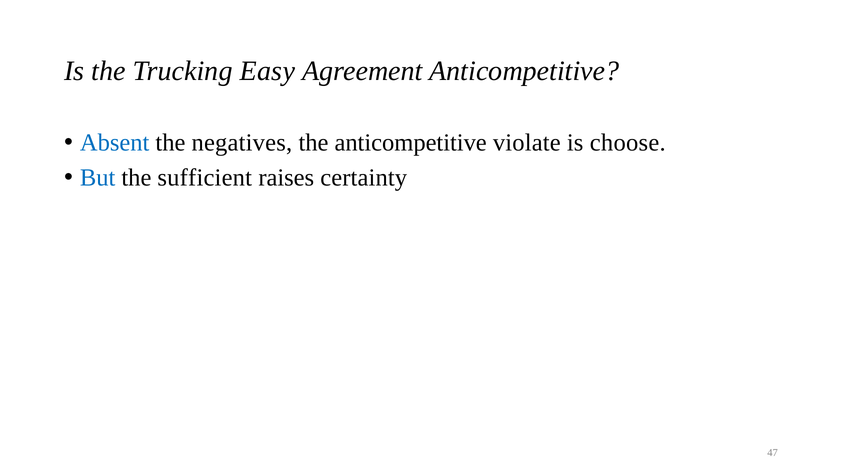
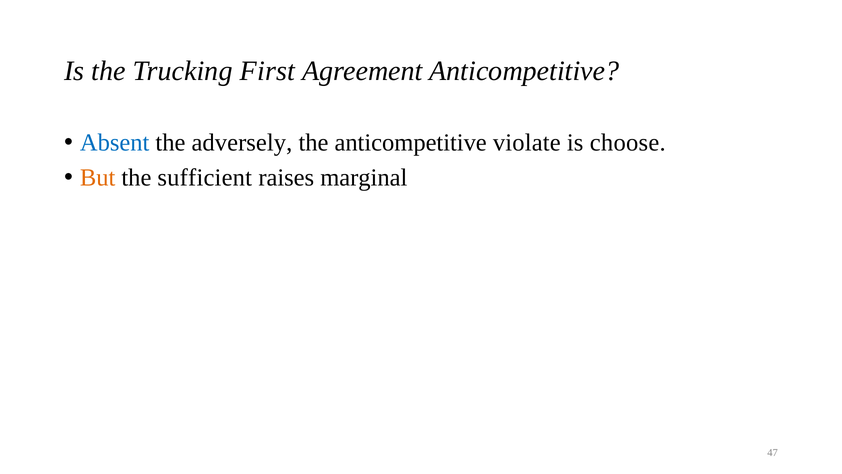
Easy: Easy -> First
negatives: negatives -> adversely
But colour: blue -> orange
certainty: certainty -> marginal
